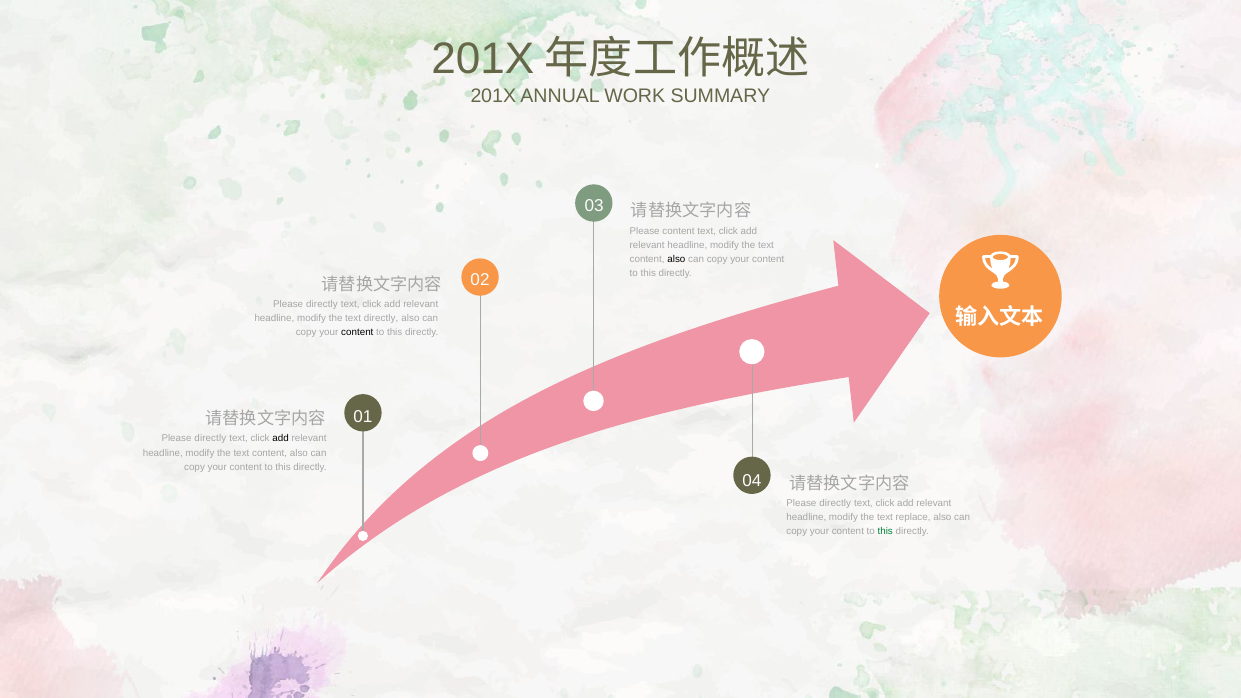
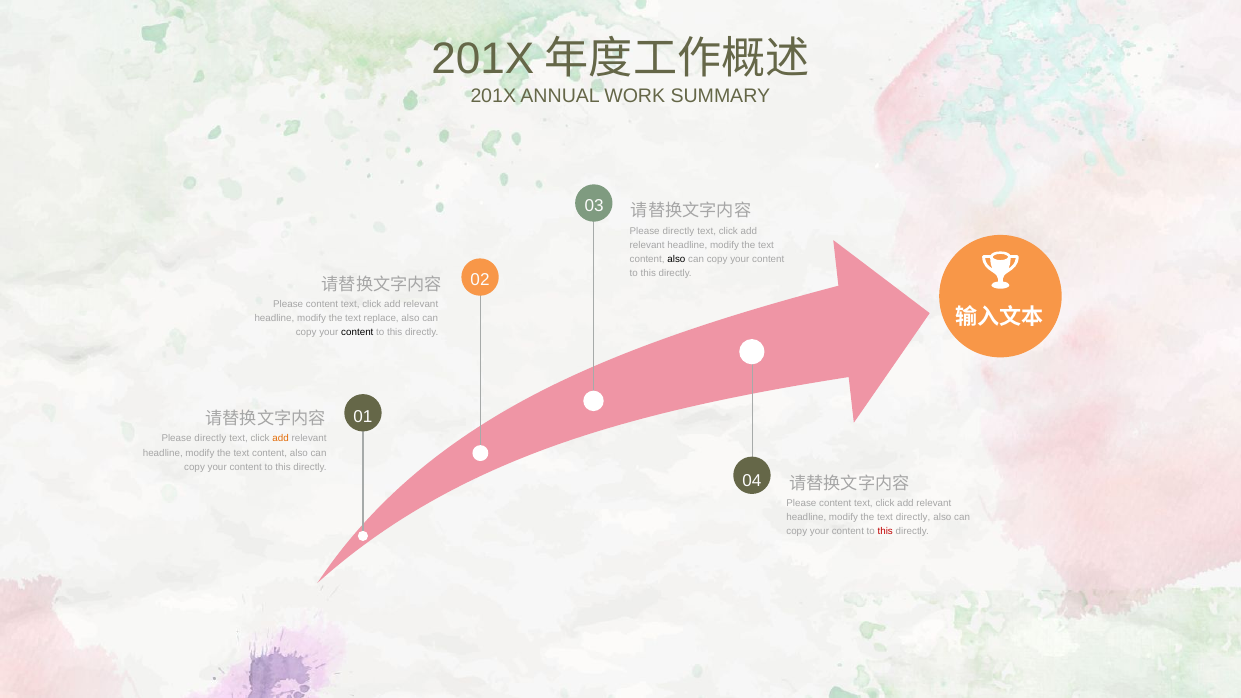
content at (679, 231): content -> directly
directly at (322, 304): directly -> content
text directly: directly -> replace
add at (281, 439) colour: black -> orange
directly at (835, 503): directly -> content
text replace: replace -> directly
this at (885, 531) colour: green -> red
